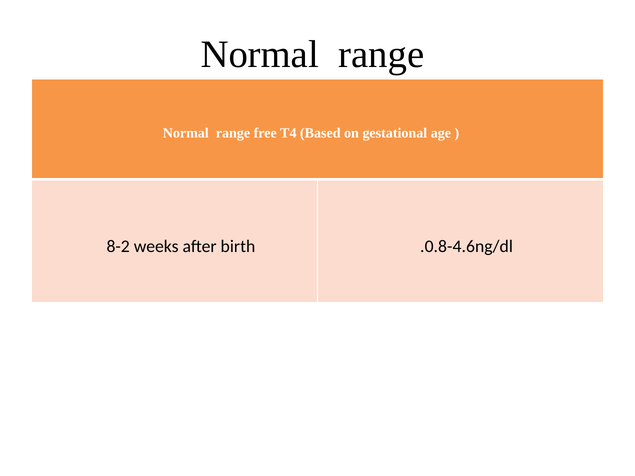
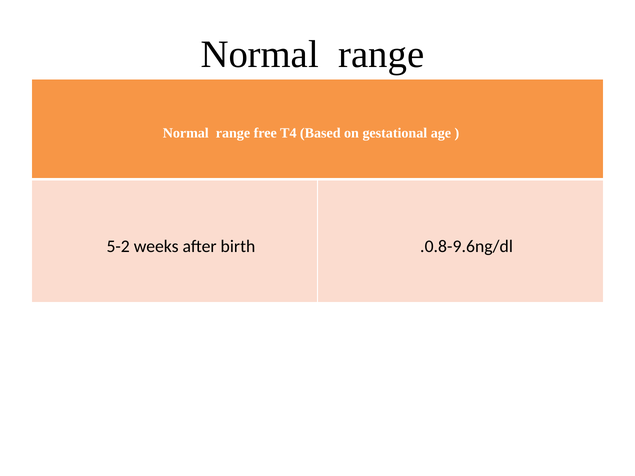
8-2: 8-2 -> 5-2
.0.8-4.6ng/dl: .0.8-4.6ng/dl -> .0.8-9.6ng/dl
